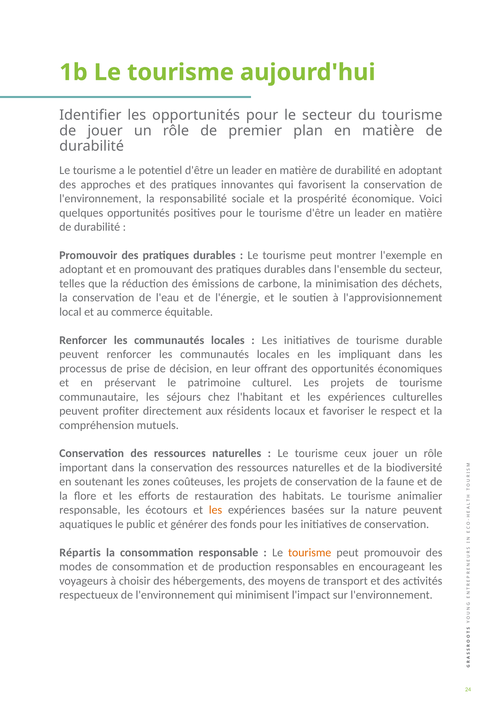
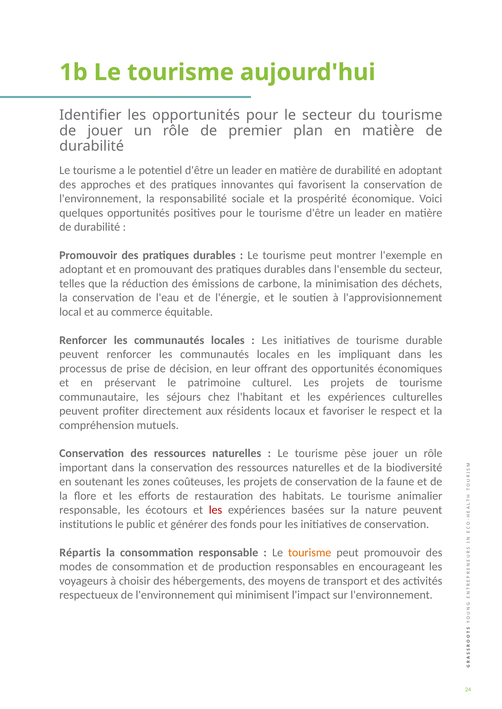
ceux: ceux -> pèse
les at (215, 511) colour: orange -> red
aquatiques: aquatiques -> institutions
